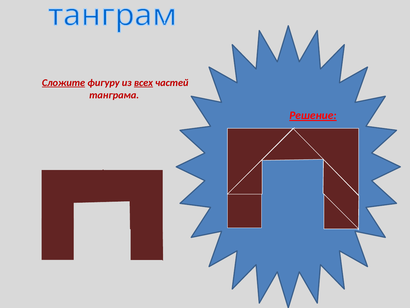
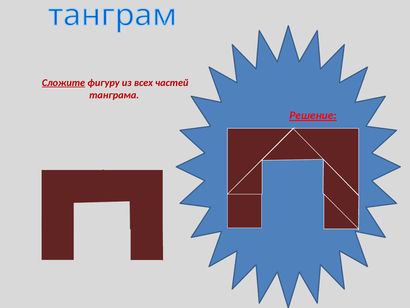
всех underline: present -> none
